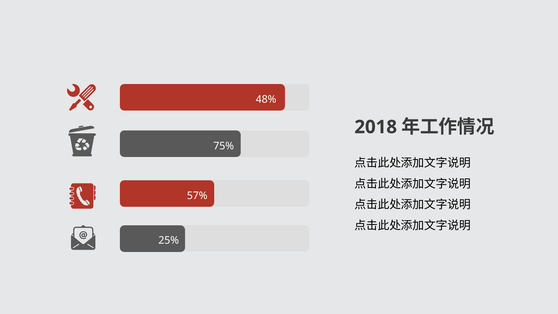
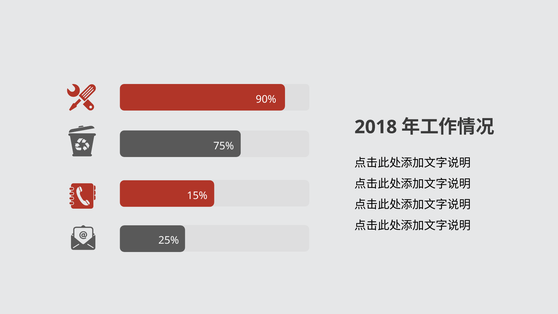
48%: 48% -> 90%
57%: 57% -> 15%
